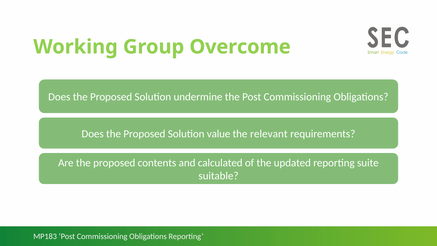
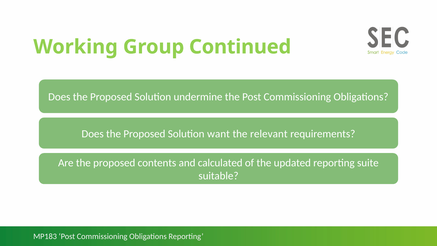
Overcome: Overcome -> Continued
value: value -> want
